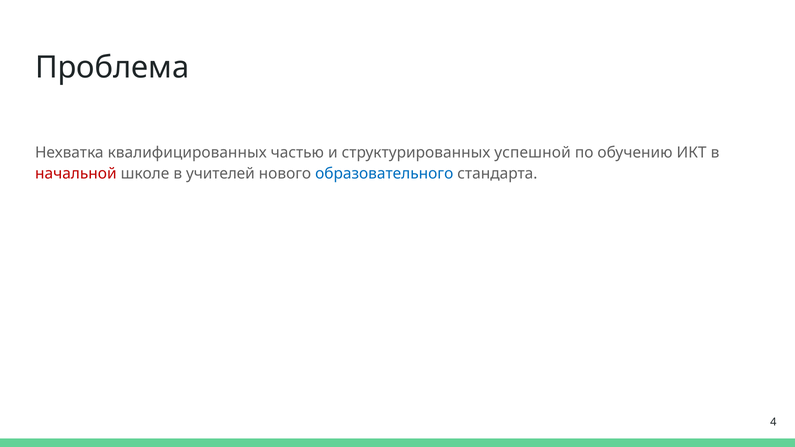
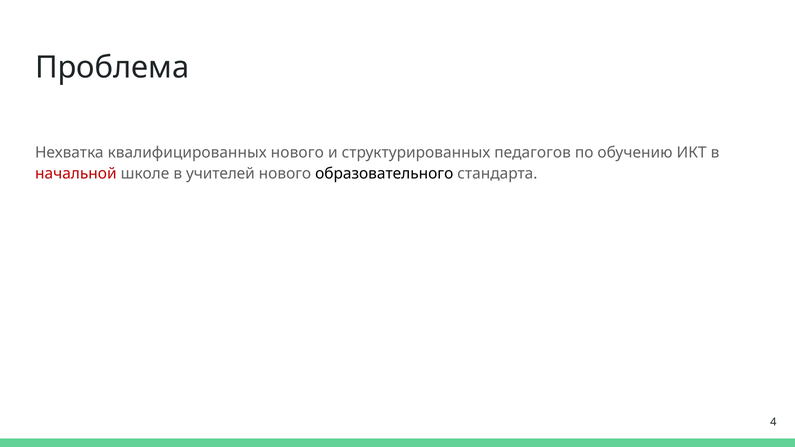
квалифицированных частью: частью -> нового
успешной: успешной -> педагогов
образовательного colour: blue -> black
